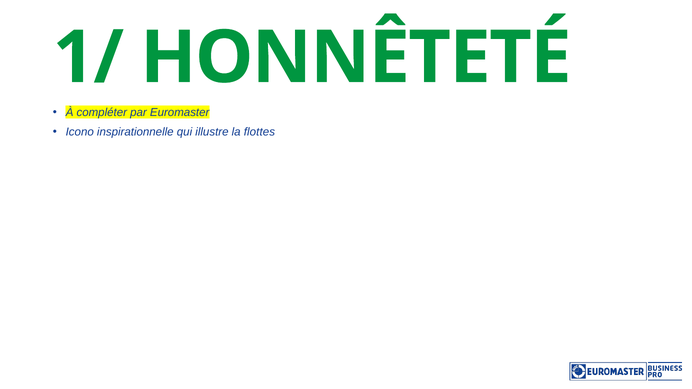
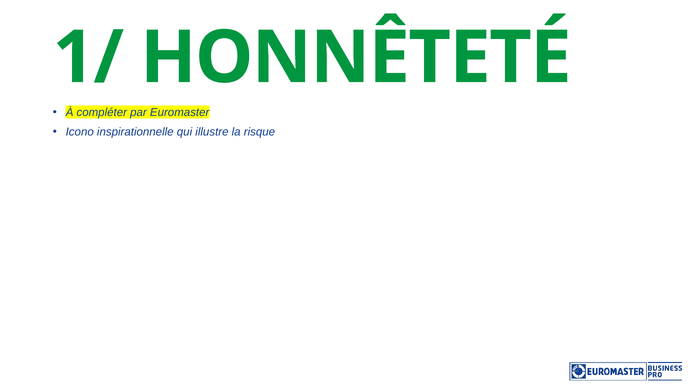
flottes: flottes -> risque
